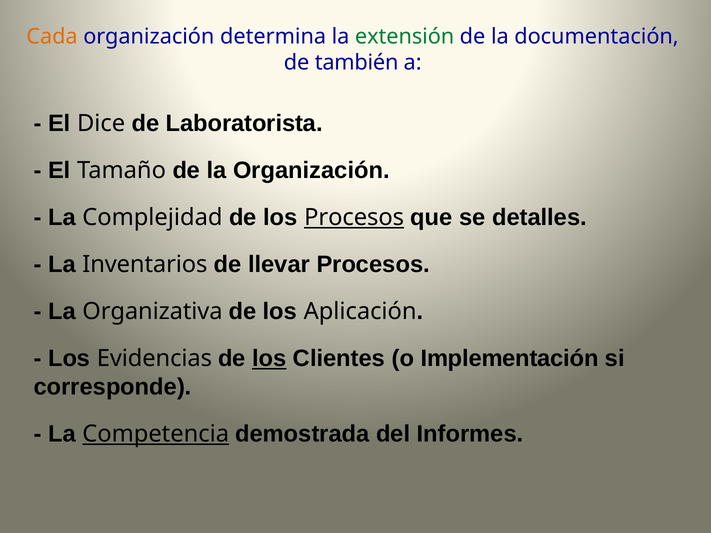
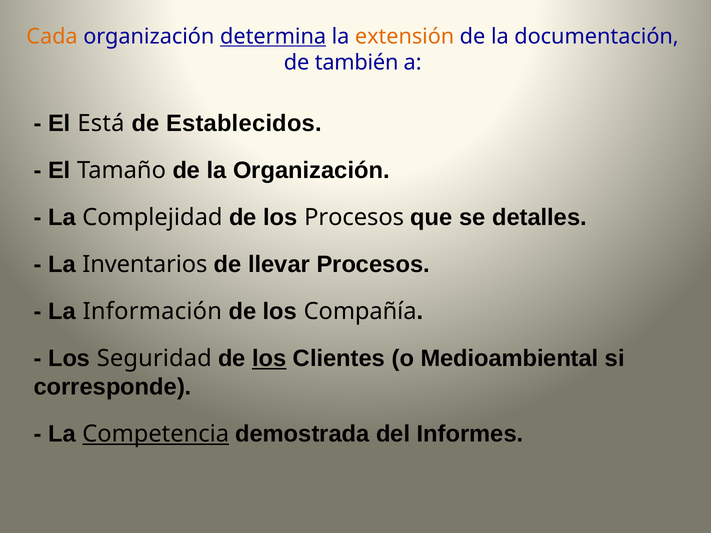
determina underline: none -> present
extensión colour: green -> orange
Dice: Dice -> Está
Laboratorista: Laboratorista -> Establecidos
Procesos at (354, 218) underline: present -> none
Organizativa: Organizativa -> Información
Aplicación: Aplicación -> Compañía
Evidencias: Evidencias -> Seguridad
Implementación: Implementación -> Medioambiental
